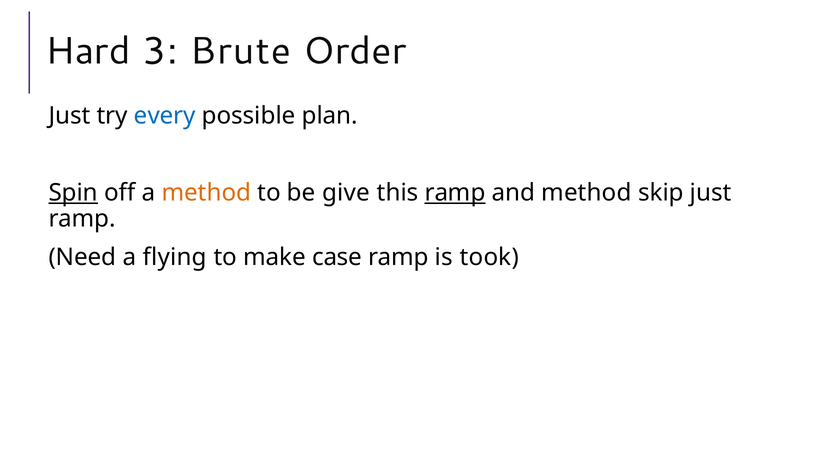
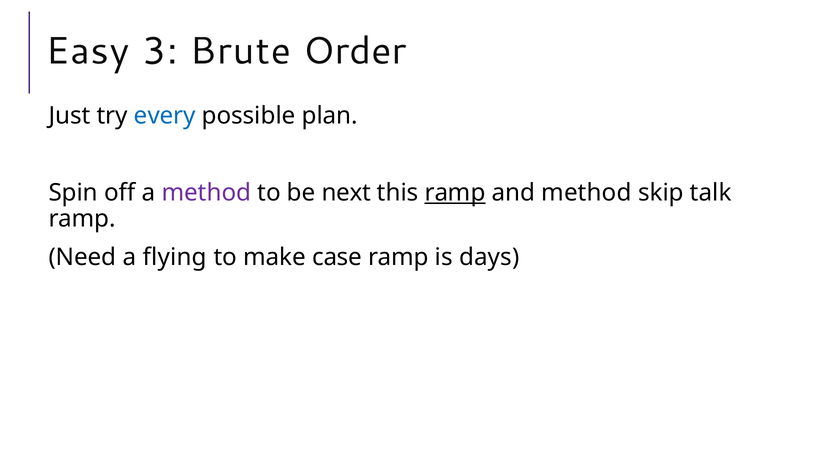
Hard: Hard -> Easy
Spin underline: present -> none
method at (206, 192) colour: orange -> purple
give: give -> next
skip just: just -> talk
took: took -> days
